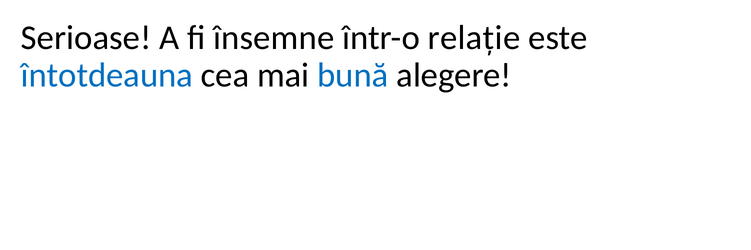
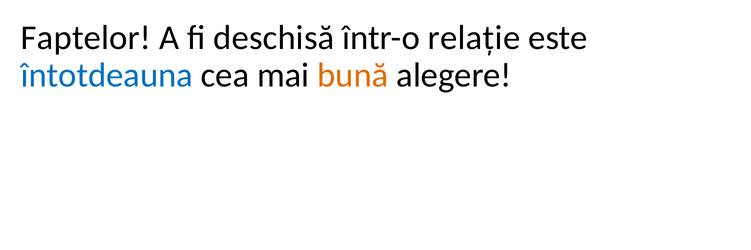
Serioase: Serioase -> Faptelor
însemne: însemne -> deschisă
bună colour: blue -> orange
